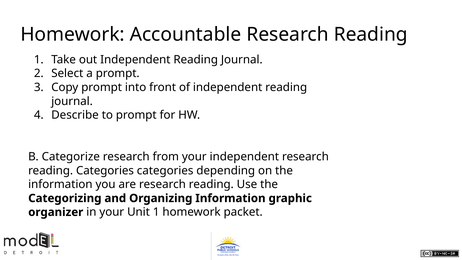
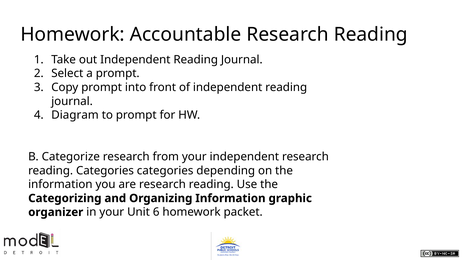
Describe: Describe -> Diagram
Unit 1: 1 -> 6
